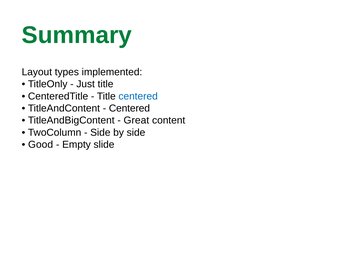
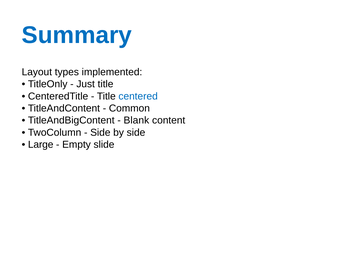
Summary colour: green -> blue
Centered at (129, 108): Centered -> Common
Great: Great -> Blank
Good: Good -> Large
